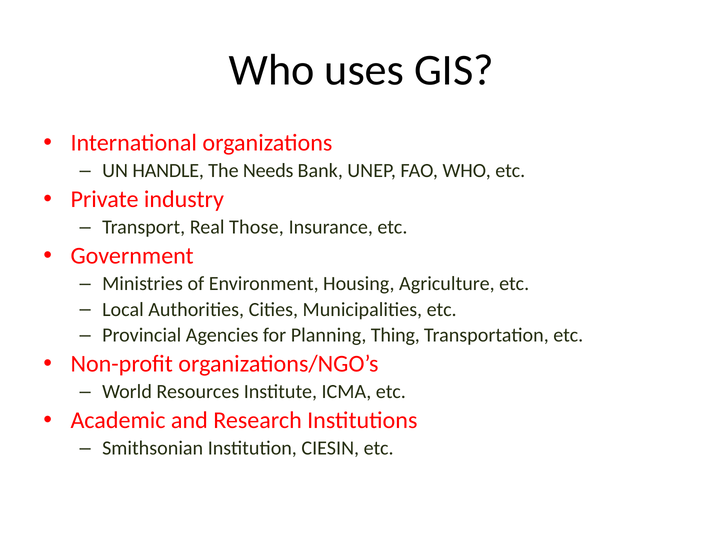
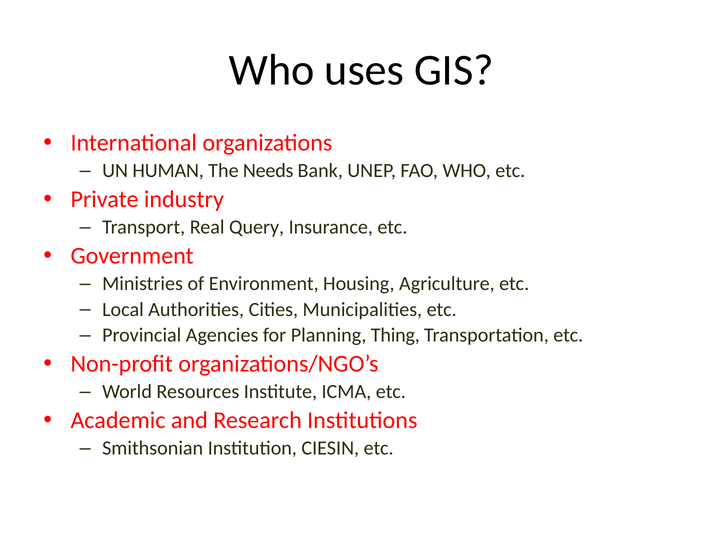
HANDLE: HANDLE -> HUMAN
Those: Those -> Query
